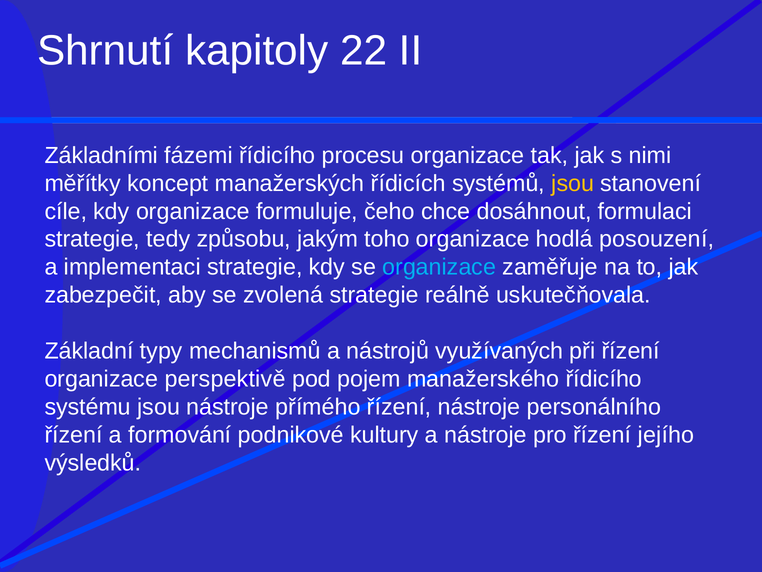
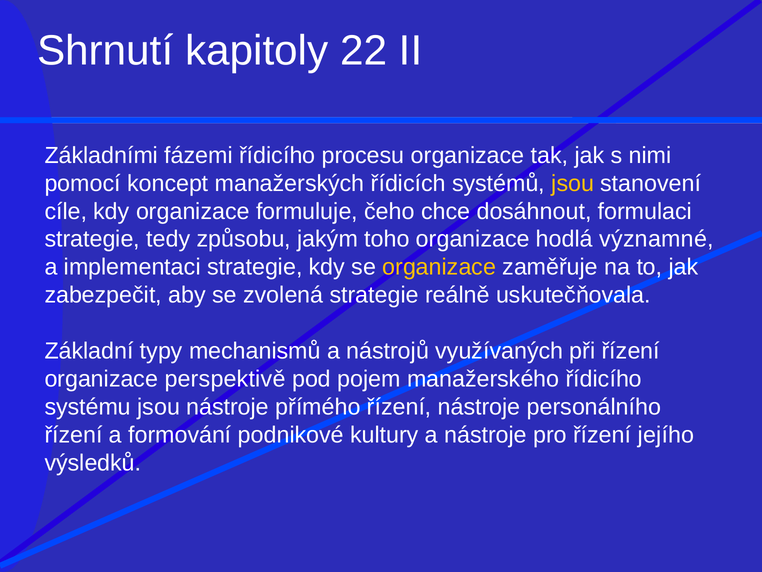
měřítky: měřítky -> pomocí
posouzení: posouzení -> významné
organizace at (439, 267) colour: light blue -> yellow
